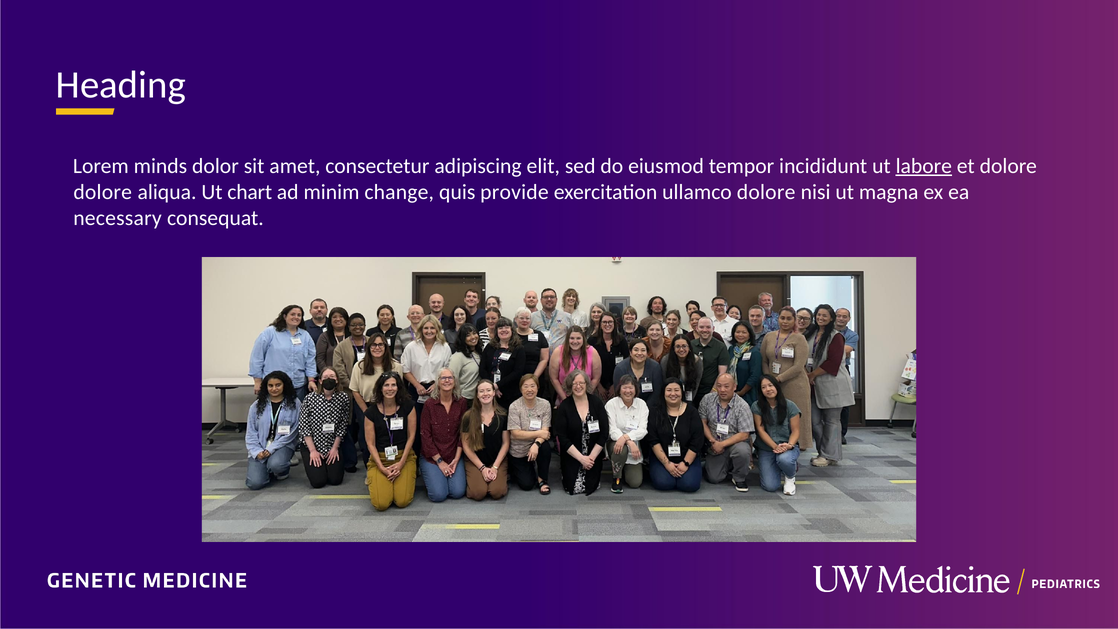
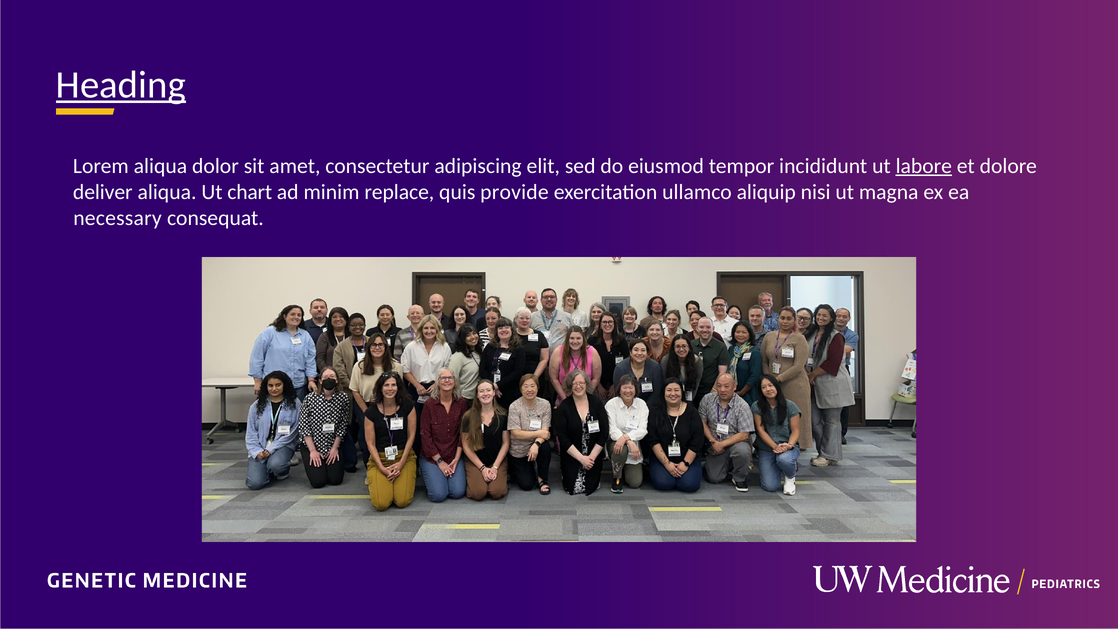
Heading underline: none -> present
Lorem minds: minds -> aliqua
dolore at (103, 192): dolore -> deliver
change: change -> replace
ullamco dolore: dolore -> aliquip
